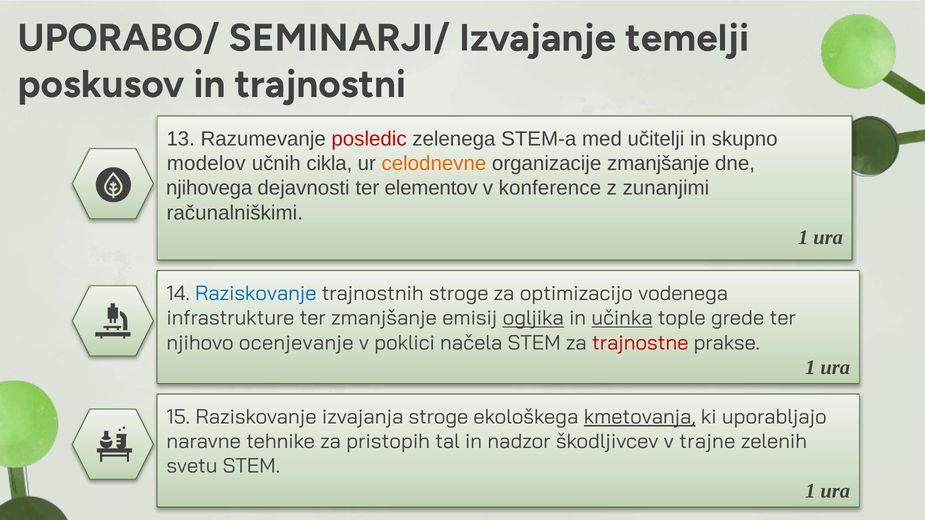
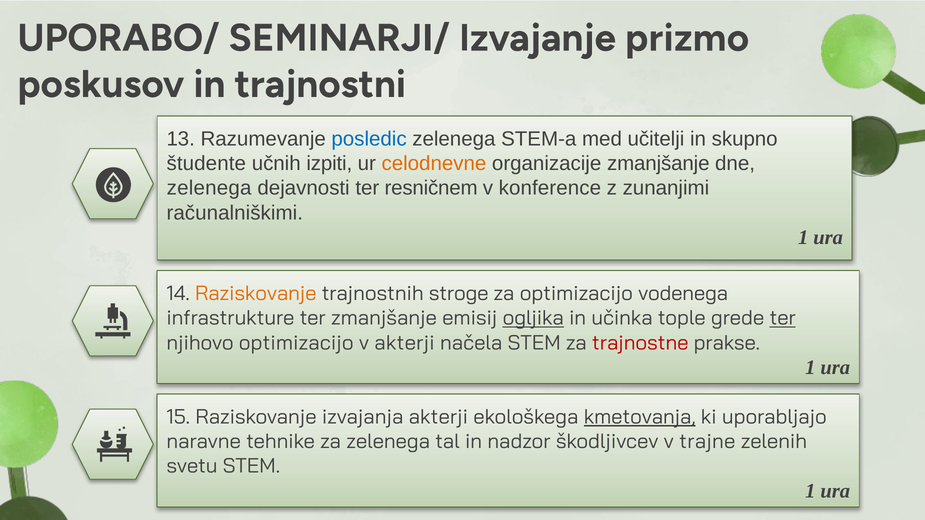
temelji: temelji -> prizmo
posledic colour: red -> blue
modelov: modelov -> študente
cikla: cikla -> izpiti
njihovega at (209, 188): njihovega -> zelenega
elementov: elementov -> resničnem
Raziskovanje at (256, 294) colour: blue -> orange
učinka underline: present -> none
ter at (783, 318) underline: none -> present
njihovo ocenjevanje: ocenjevanje -> optimizacijo
v poklici: poklici -> akterji
izvajanja stroge: stroge -> akterji
za pristopih: pristopih -> zelenega
